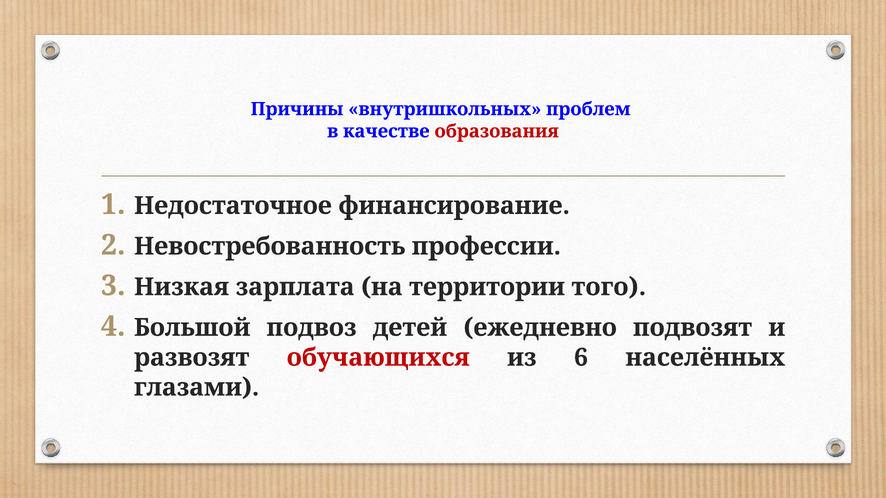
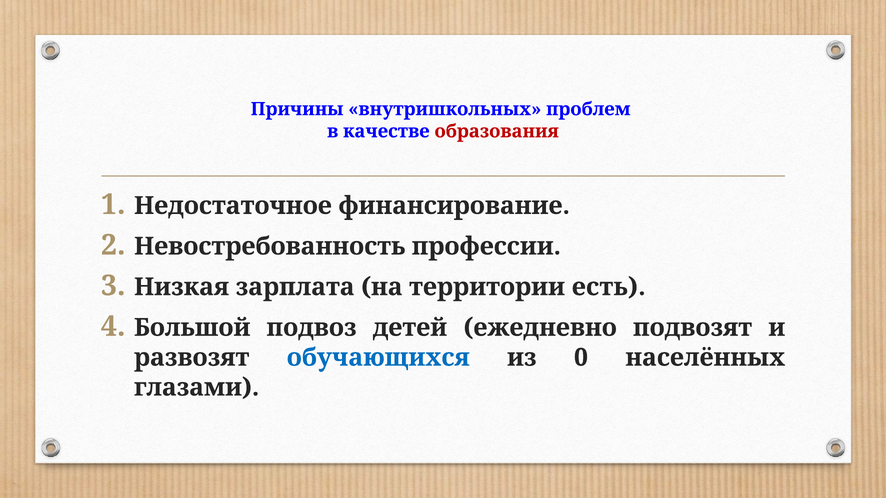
того: того -> есть
обучающихся colour: red -> blue
6: 6 -> 0
